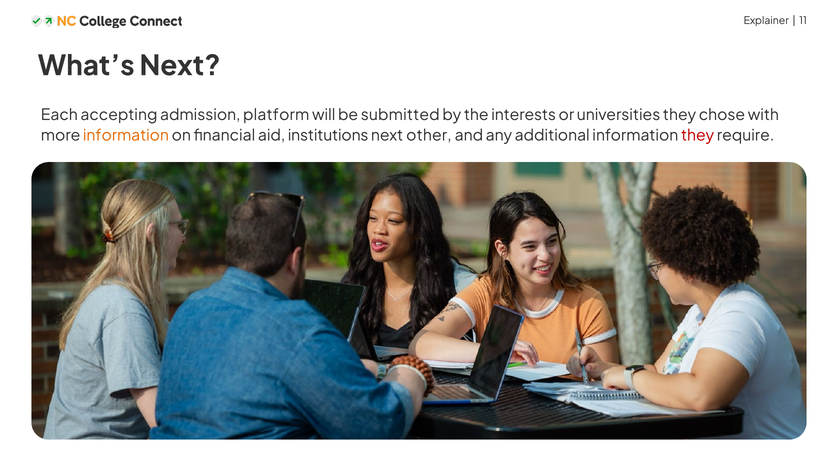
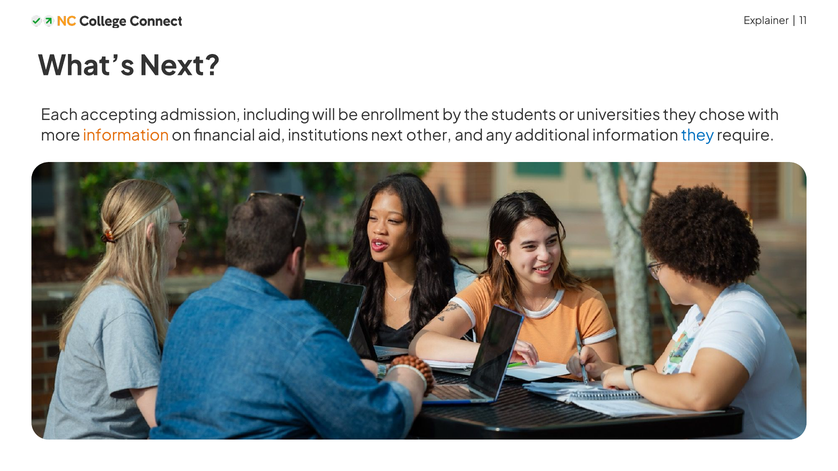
platform: platform -> including
submitted: submitted -> enrollment
interests: interests -> students
they at (698, 136) colour: red -> blue
